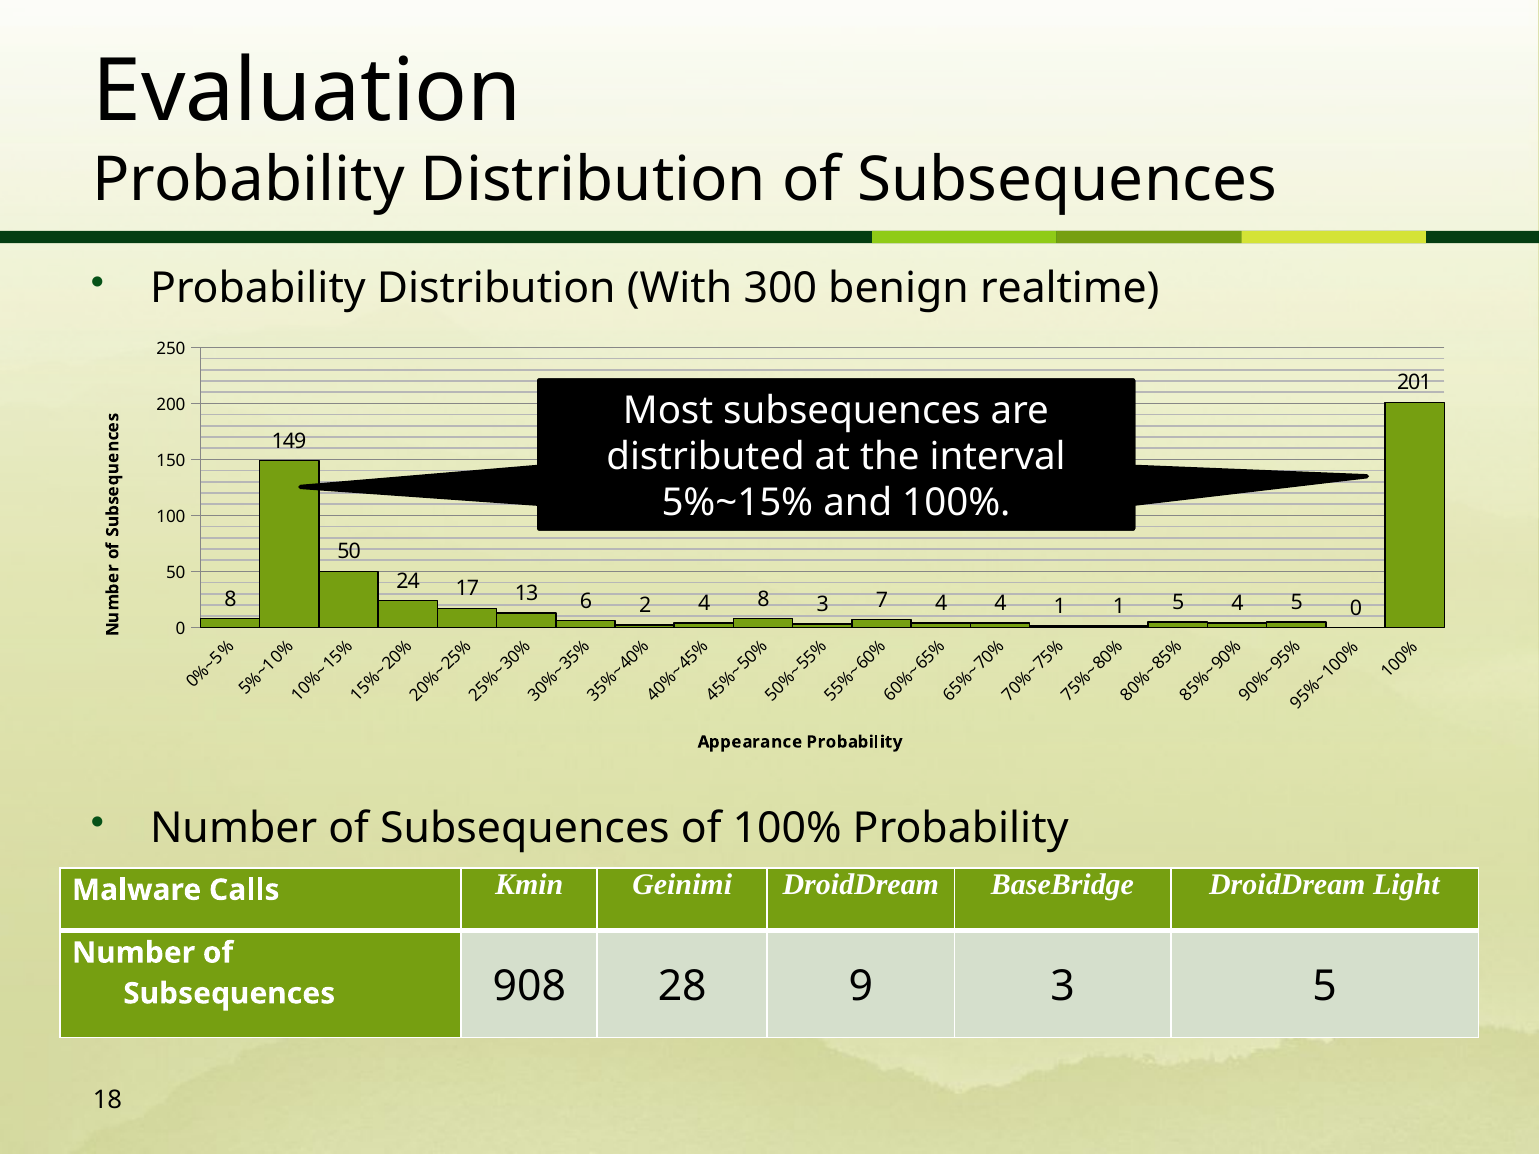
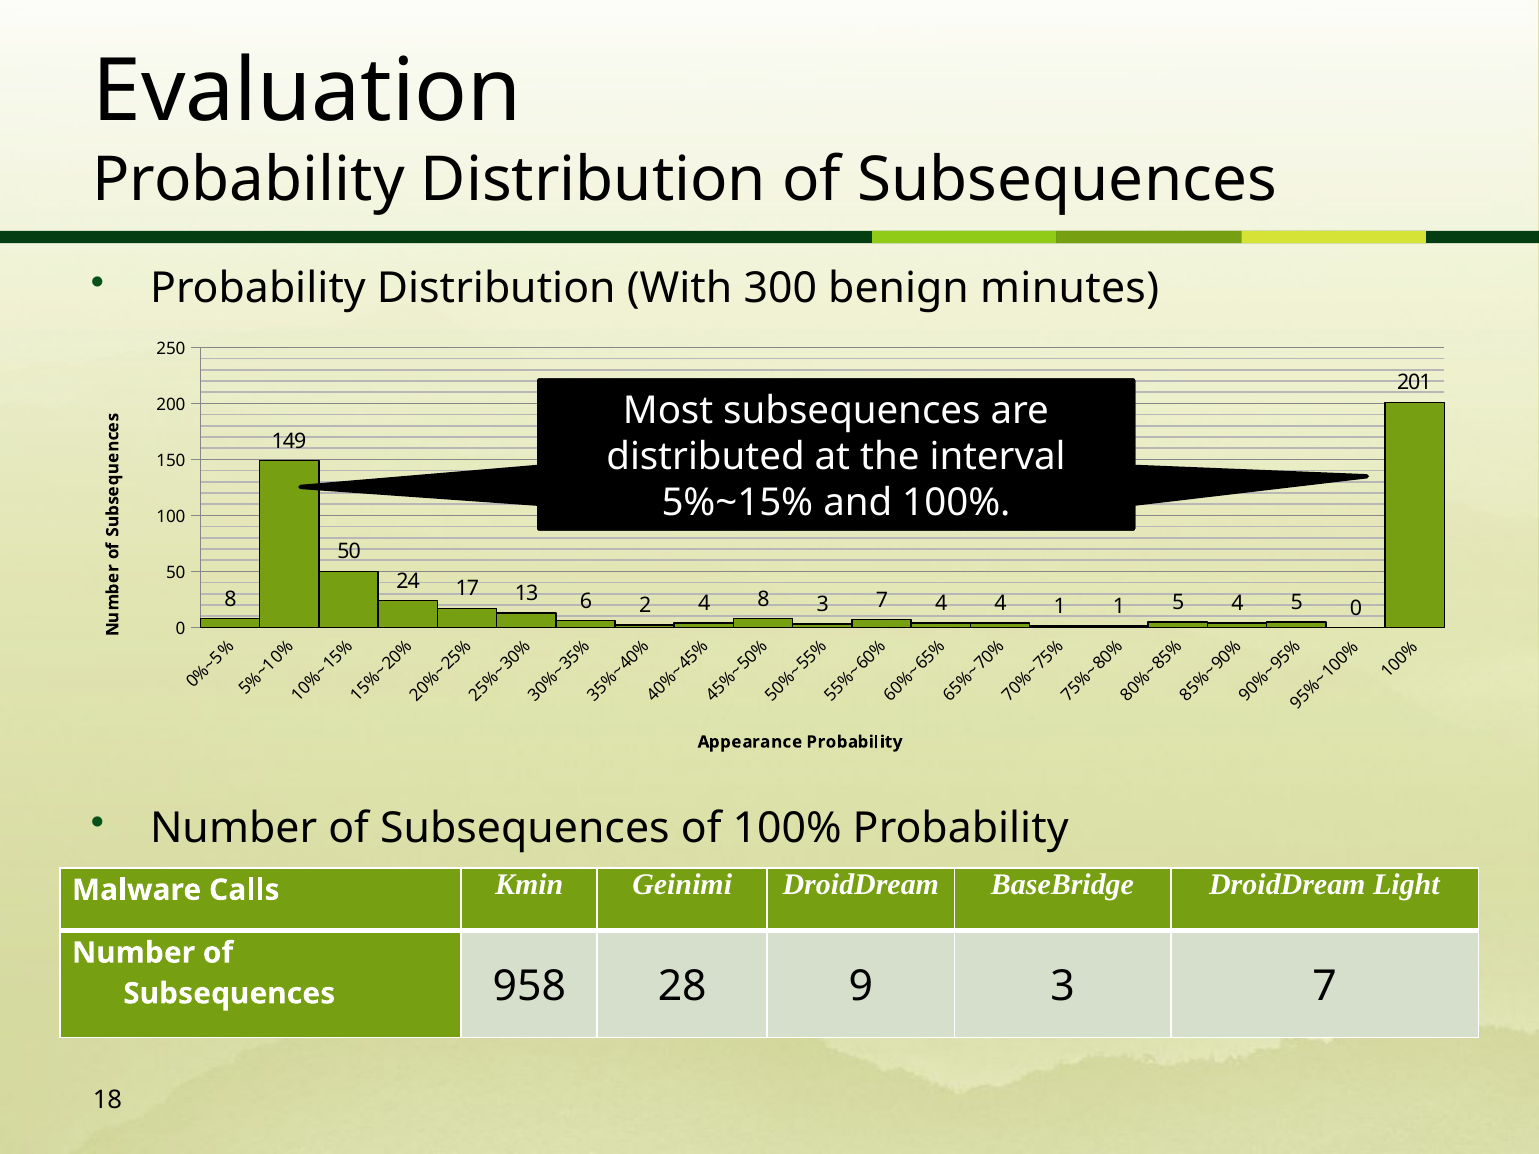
realtime: realtime -> minutes
908: 908 -> 958
9 3 5: 5 -> 7
